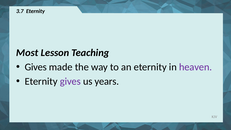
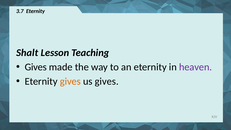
Most: Most -> Shalt
gives at (70, 82) colour: purple -> orange
us years: years -> gives
